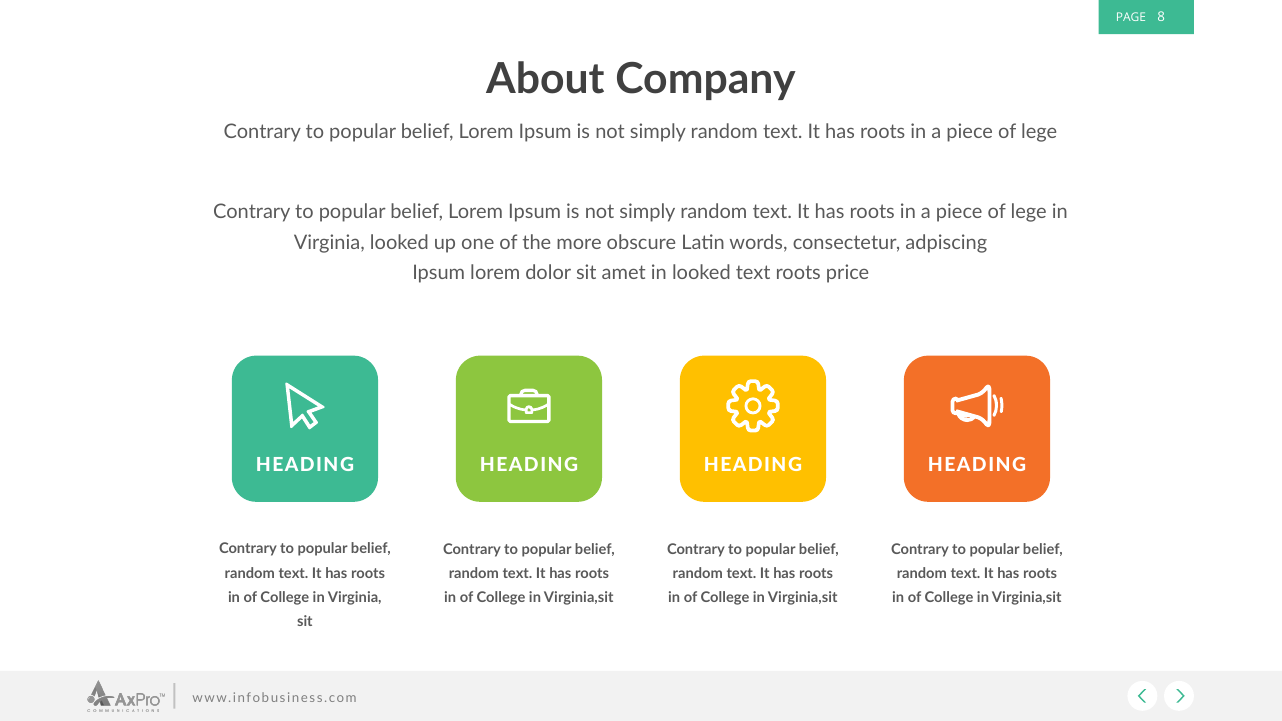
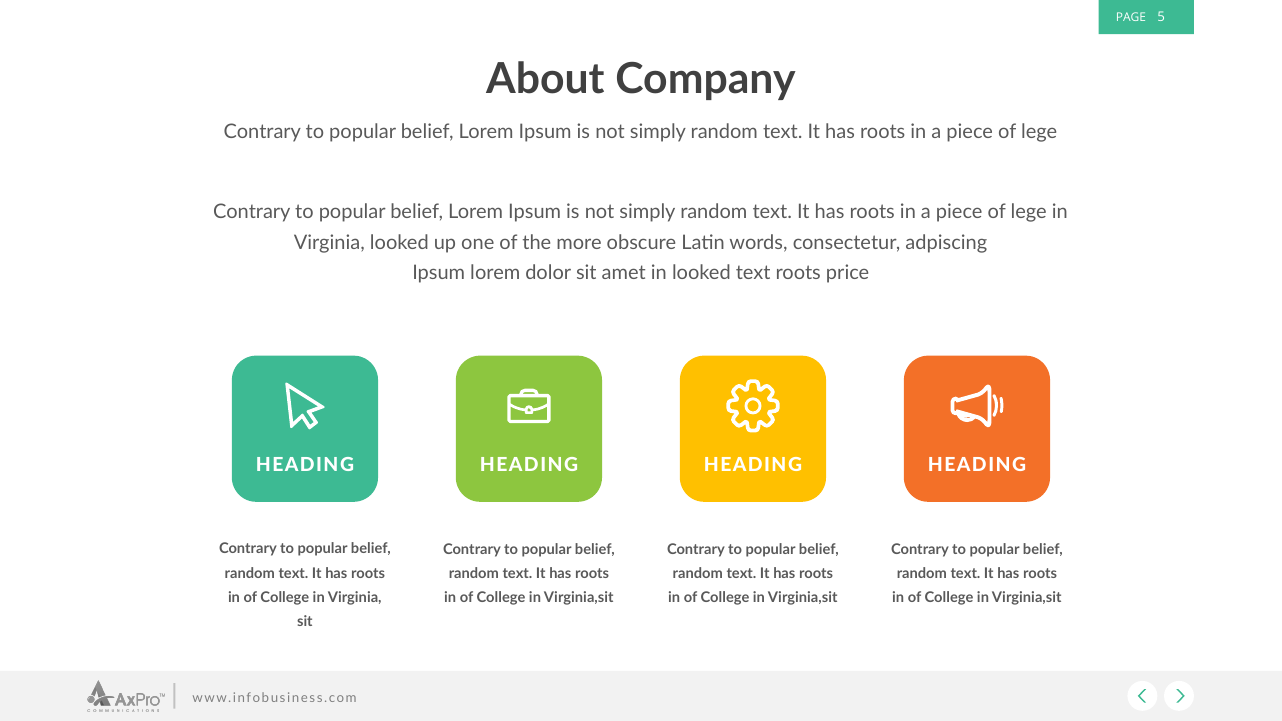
8: 8 -> 5
